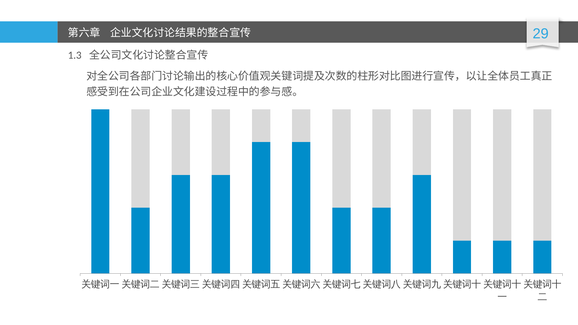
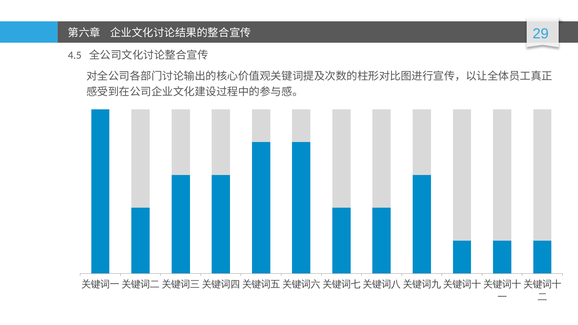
1.3: 1.3 -> 4.5
